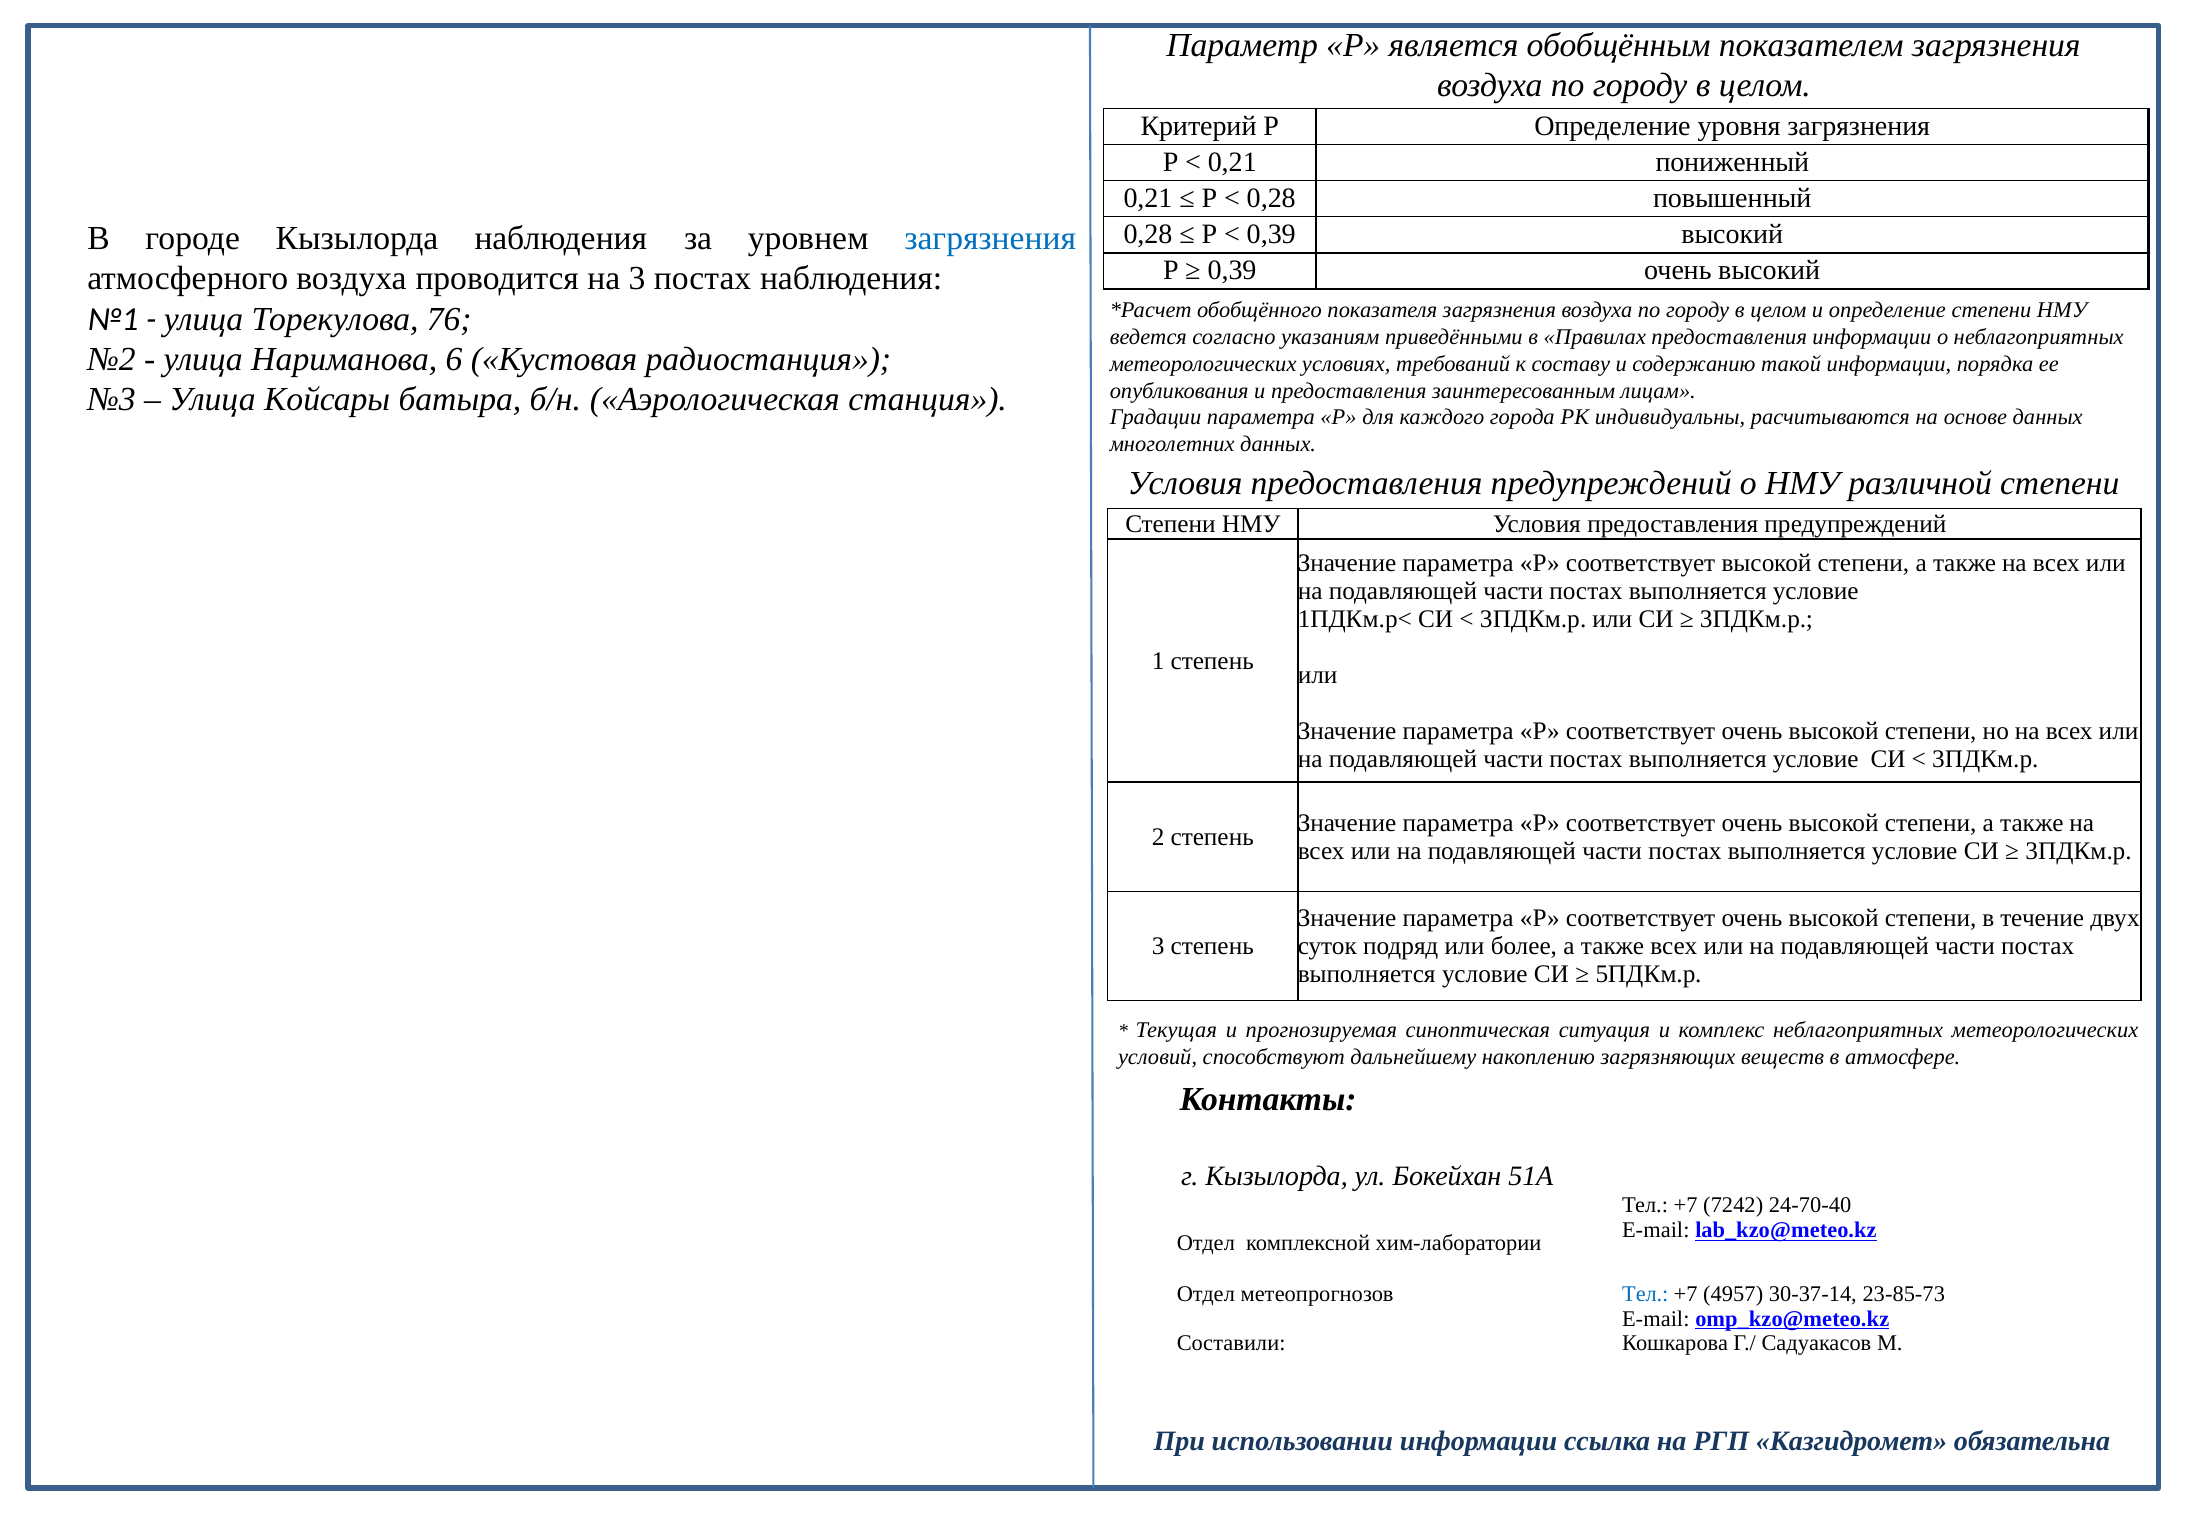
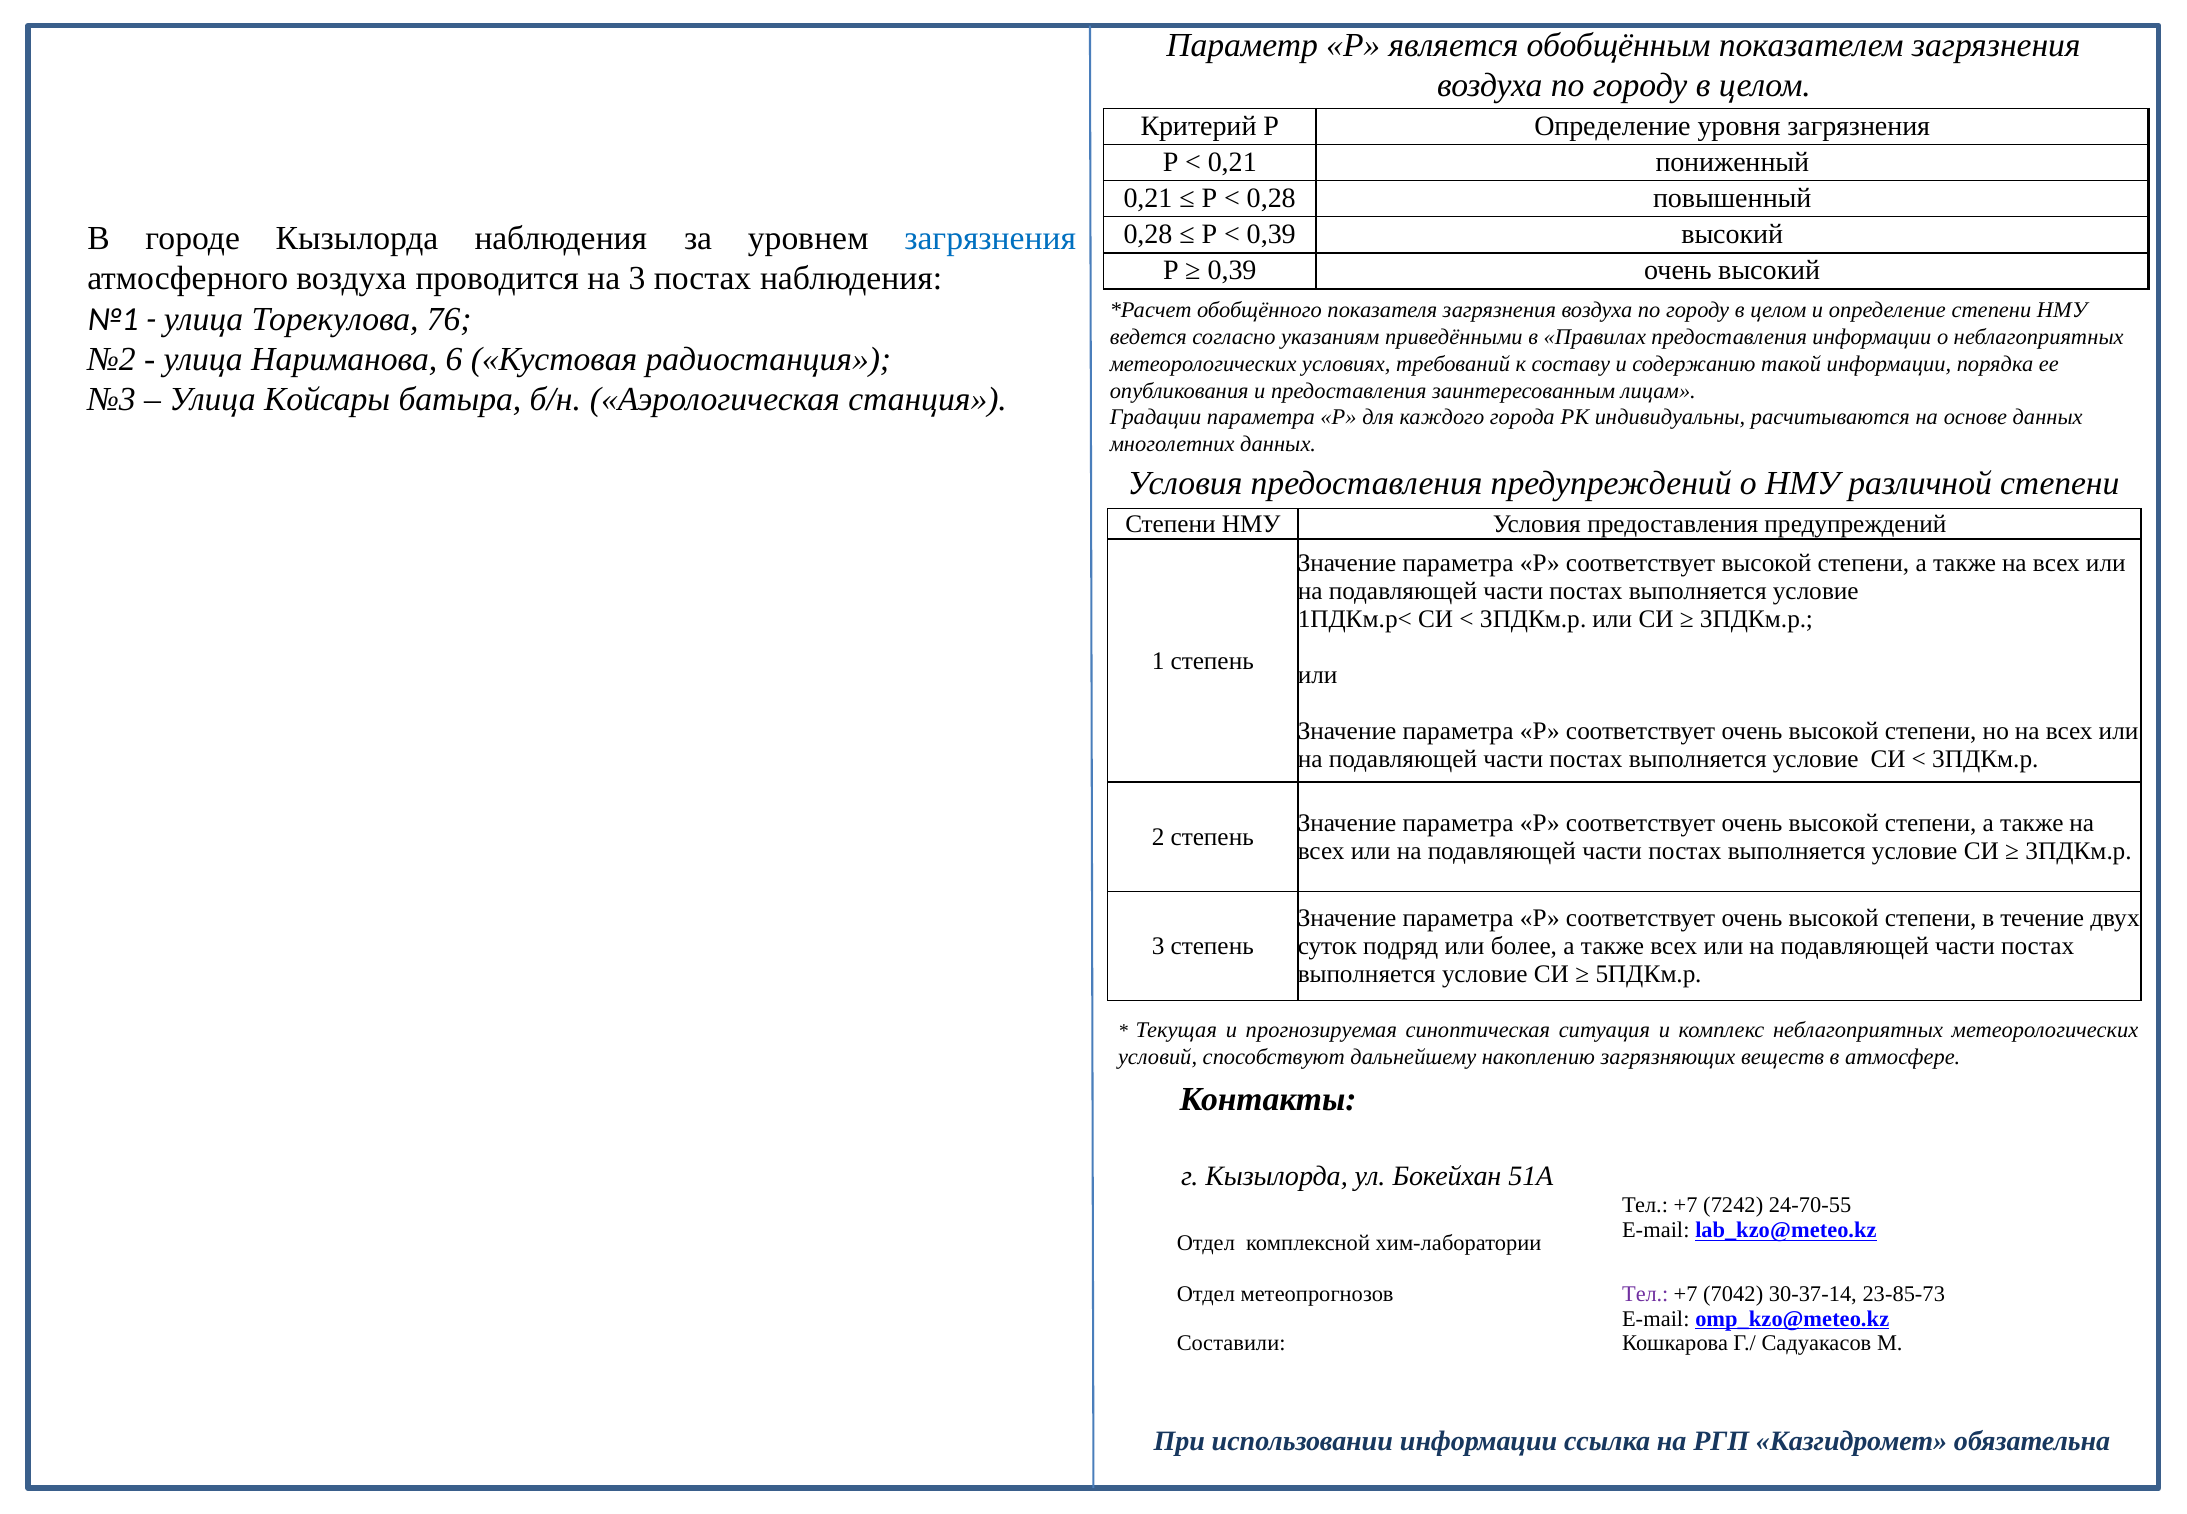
24-70-40: 24-70-40 -> 24-70-55
Тел at (1645, 1294) colour: blue -> purple
4957: 4957 -> 7042
